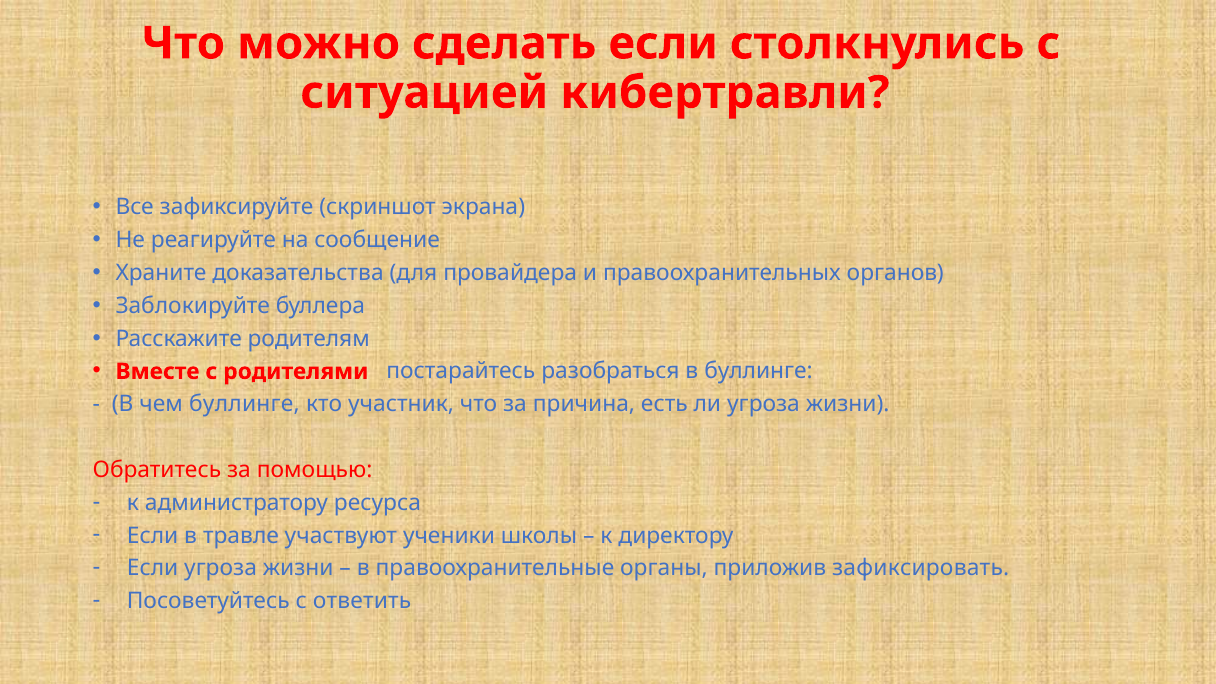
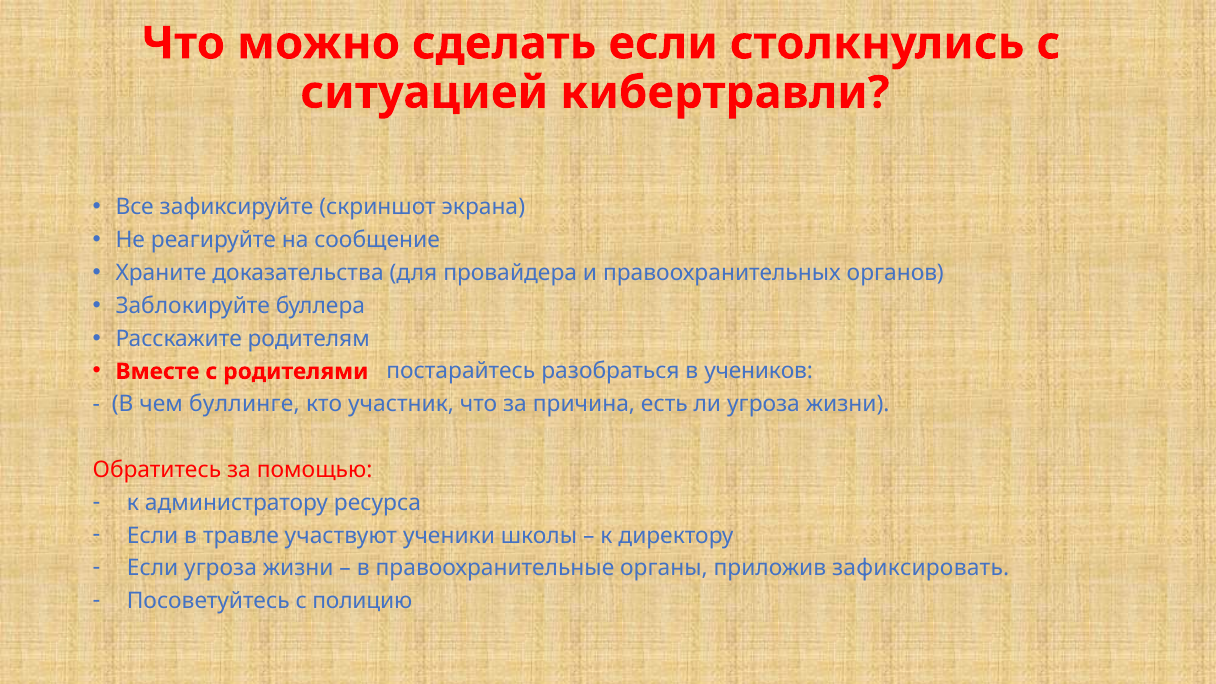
в буллинге: буллинге -> учеников
ответить: ответить -> полицию
